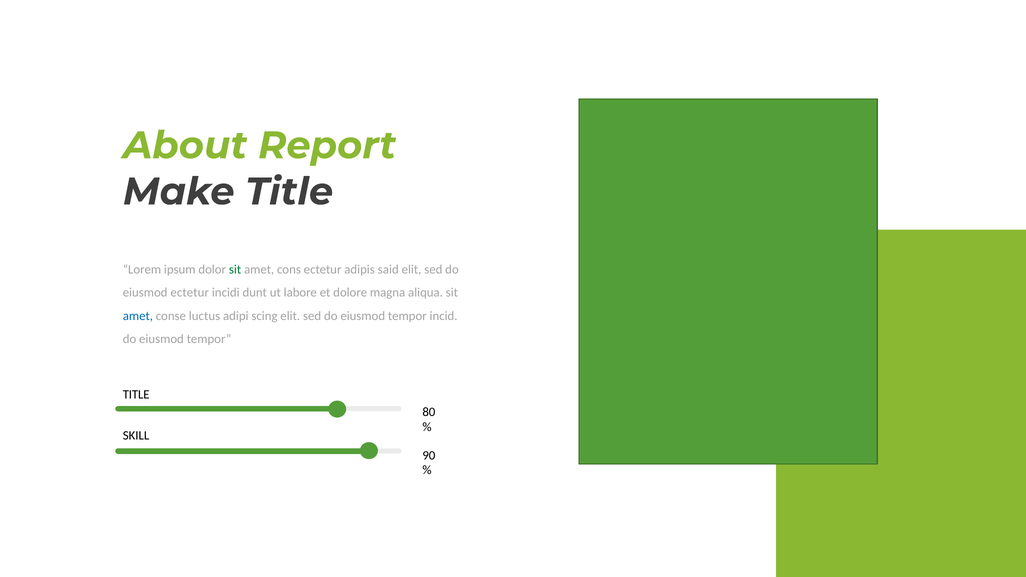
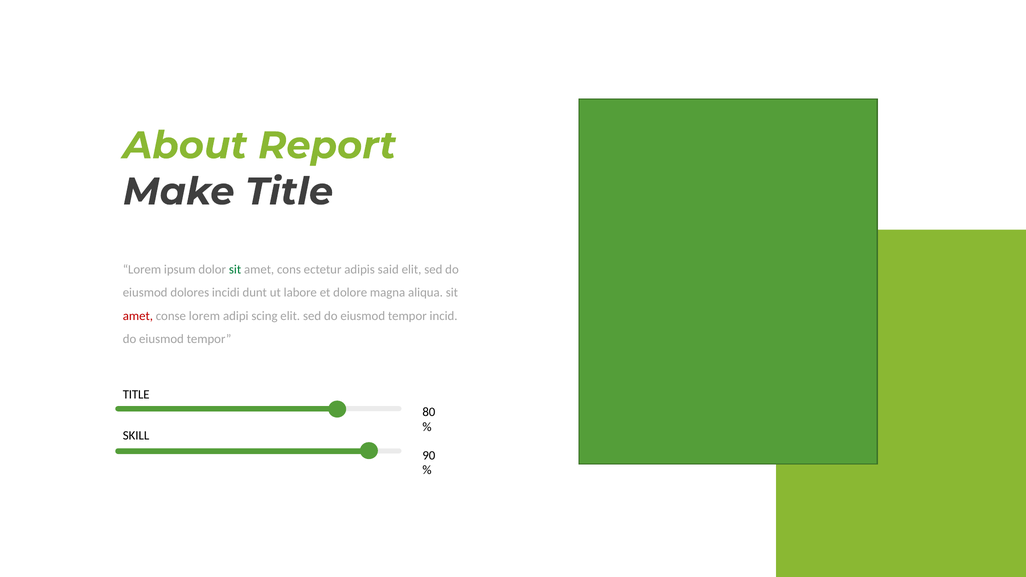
eiusmod ectetur: ectetur -> dolores
amet at (138, 316) colour: blue -> red
conse luctus: luctus -> lorem
